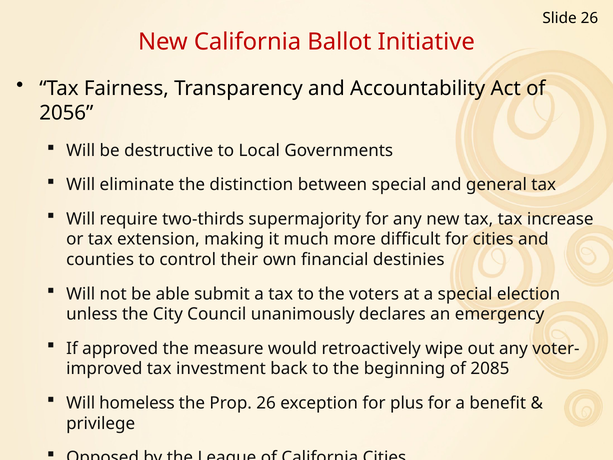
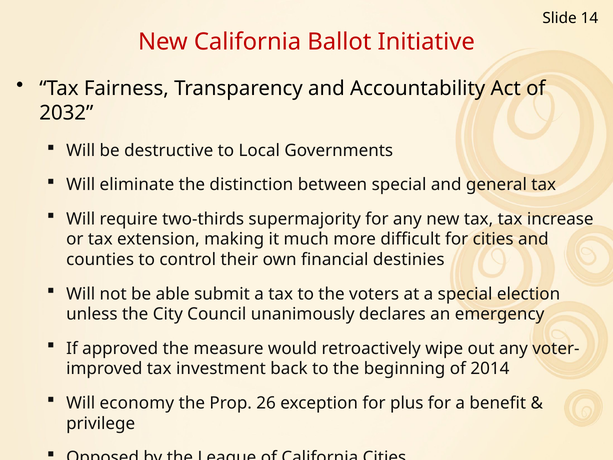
Slide 26: 26 -> 14
2056: 2056 -> 2032
2085: 2085 -> 2014
homeless: homeless -> economy
